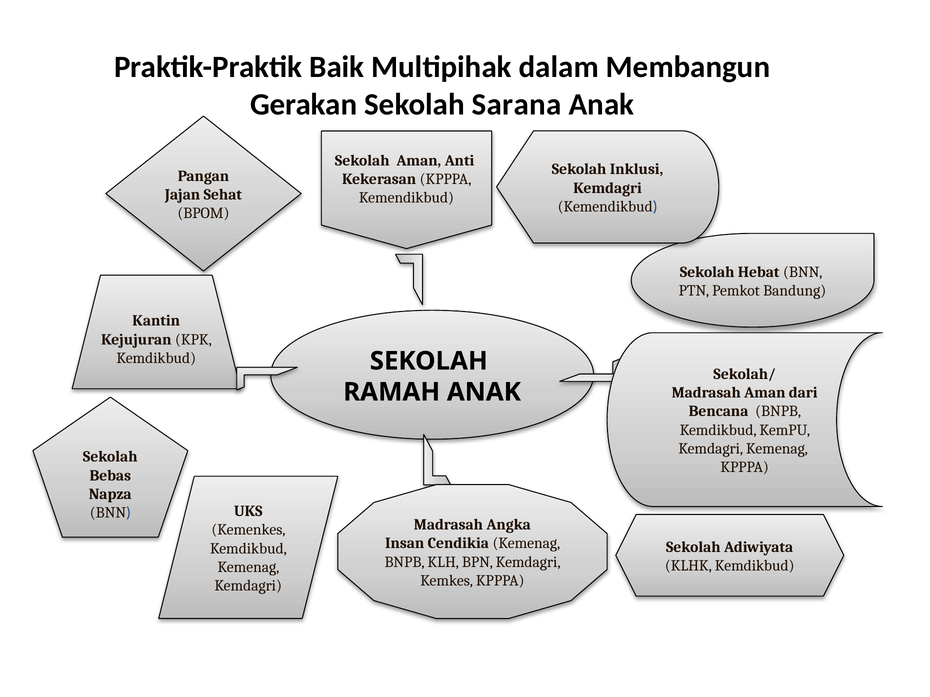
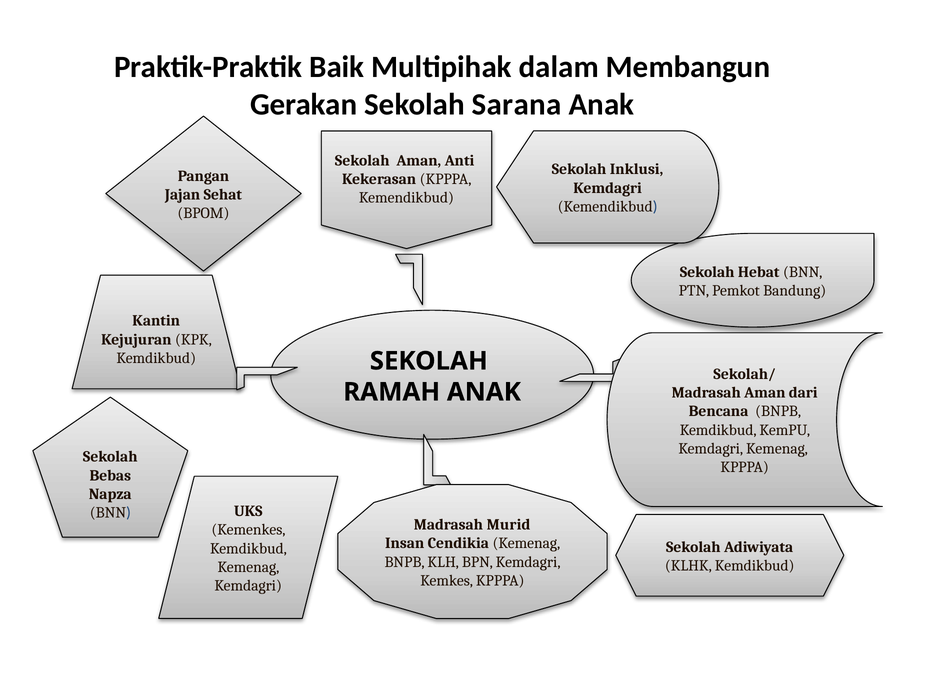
Angka: Angka -> Murid
